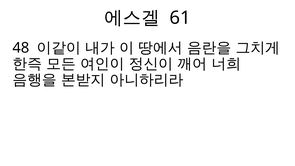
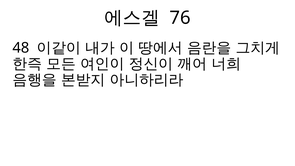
61: 61 -> 76
